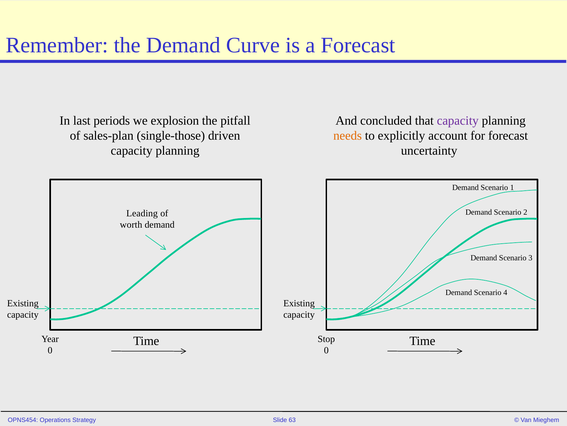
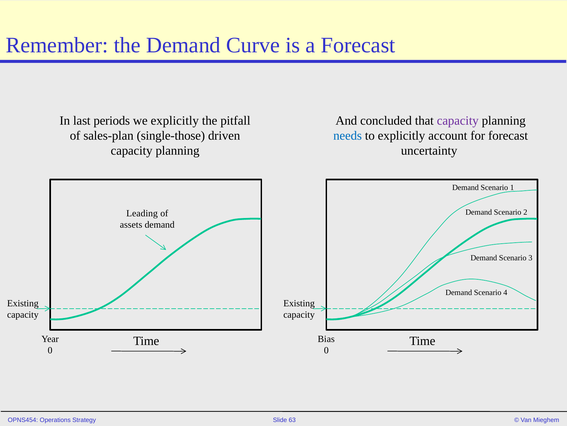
we explosion: explosion -> explicitly
needs colour: orange -> blue
worth: worth -> assets
Stop: Stop -> Bias
